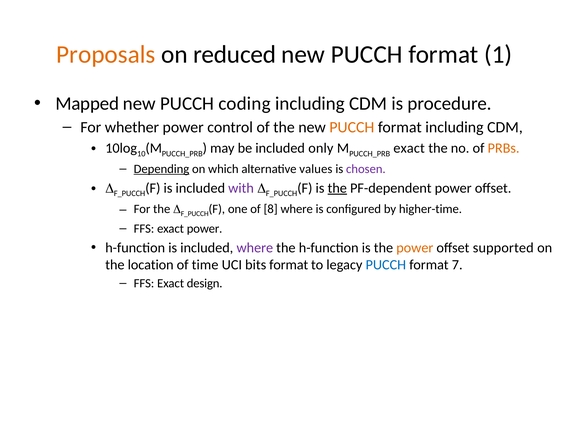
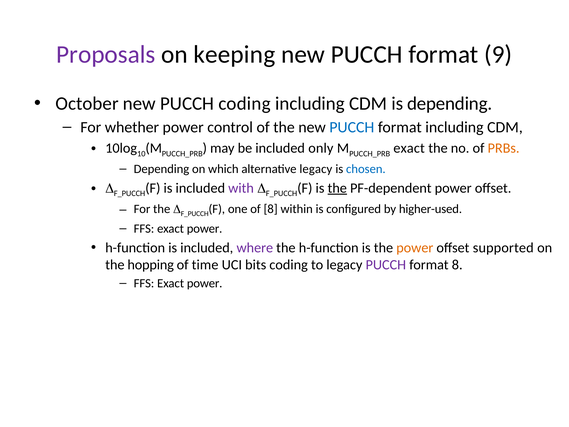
Proposals colour: orange -> purple
reduced: reduced -> keeping
1: 1 -> 9
Mapped: Mapped -> October
is procedure: procedure -> depending
PUCCH at (352, 127) colour: orange -> blue
Depending at (161, 169) underline: present -> none
alternative values: values -> legacy
chosen colour: purple -> blue
8 where: where -> within
higher-time: higher-time -> higher-used
location: location -> hopping
bits format: format -> coding
PUCCH at (386, 265) colour: blue -> purple
format 7: 7 -> 8
design at (205, 283): design -> power
